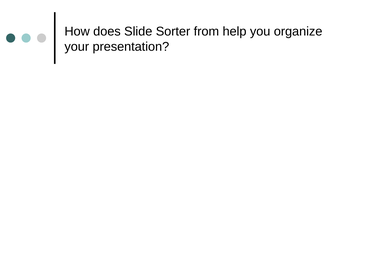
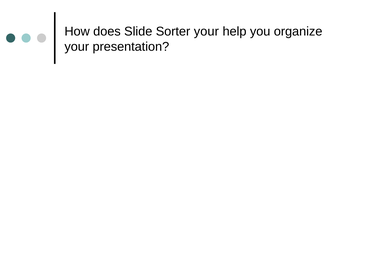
Sorter from: from -> your
